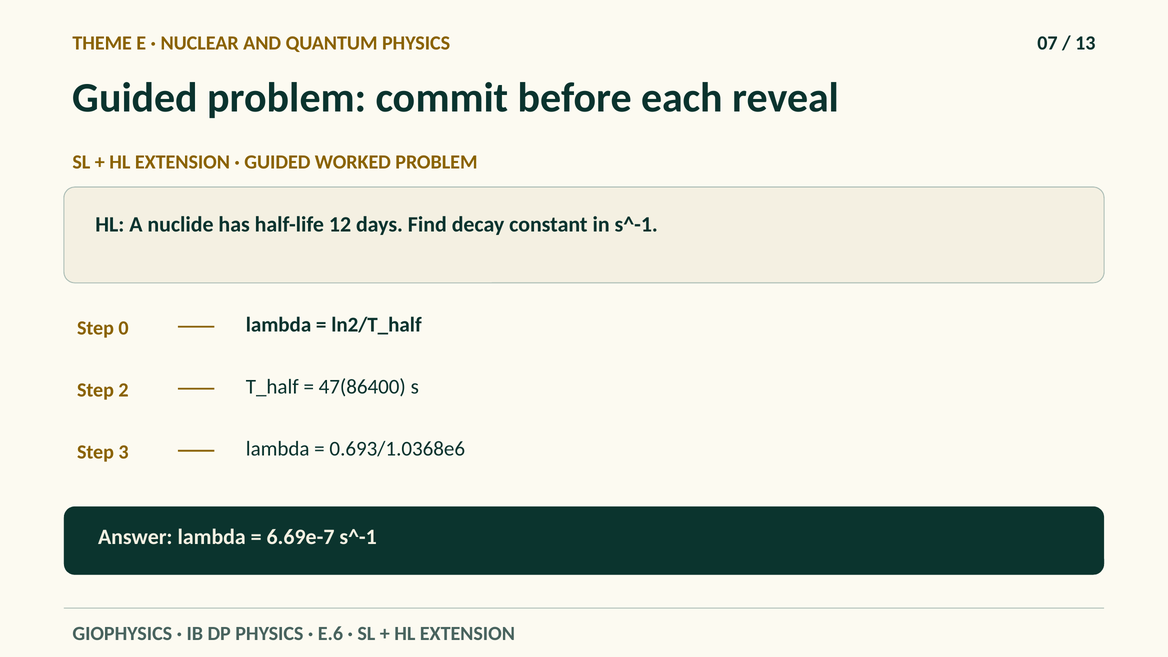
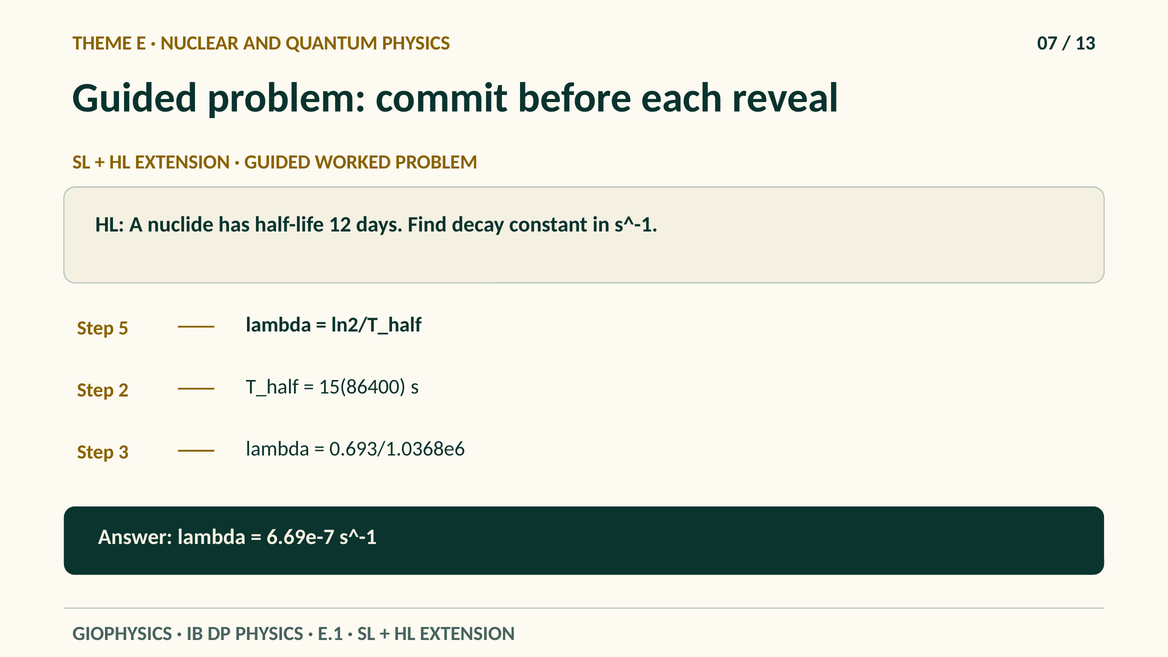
0: 0 -> 5
47(86400: 47(86400 -> 15(86400
E.6: E.6 -> E.1
